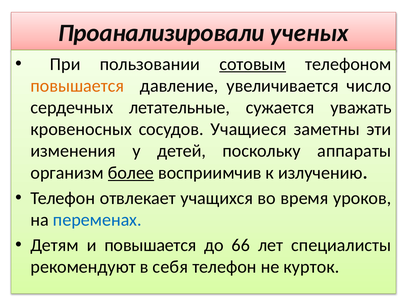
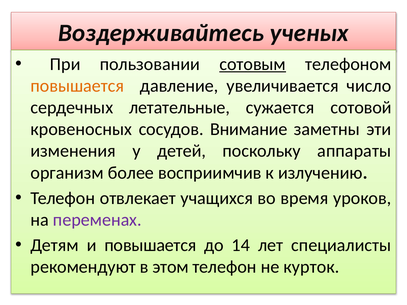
Проанализировали: Проанализировали -> Воздерживайтесь
уважать: уважать -> сотовой
Учащиеся: Учащиеся -> Внимание
более underline: present -> none
переменах colour: blue -> purple
66: 66 -> 14
себя: себя -> этом
